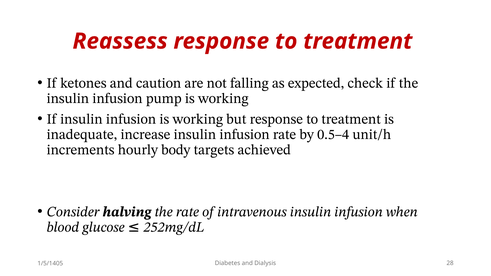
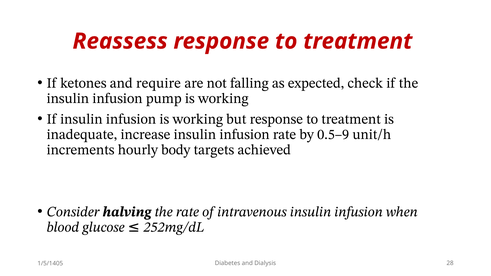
caution: caution -> require
0.5–4: 0.5–4 -> 0.5–9
